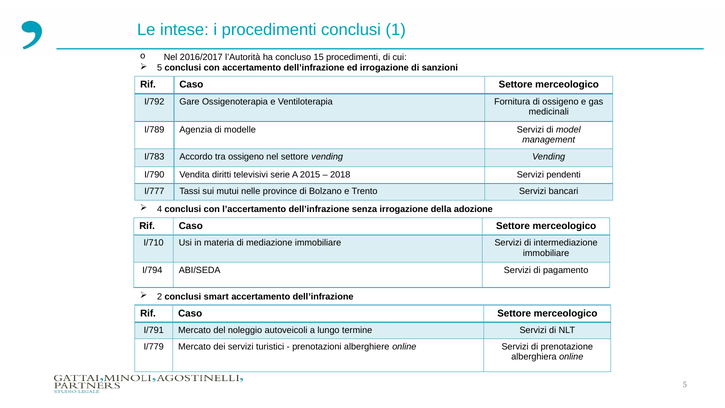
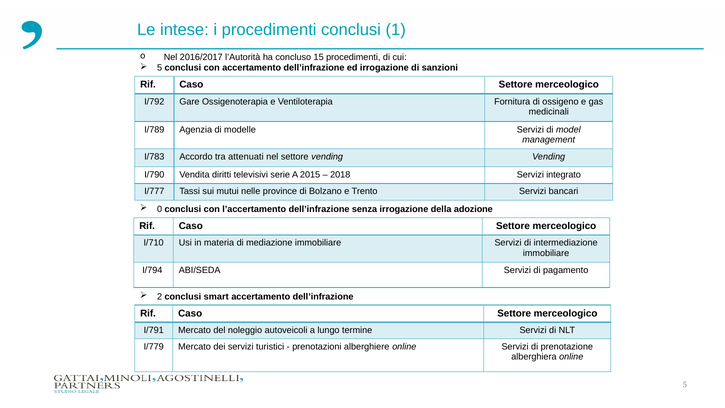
tra ossigeno: ossigeno -> attenuati
pendenti: pendenti -> integrato
4: 4 -> 0
